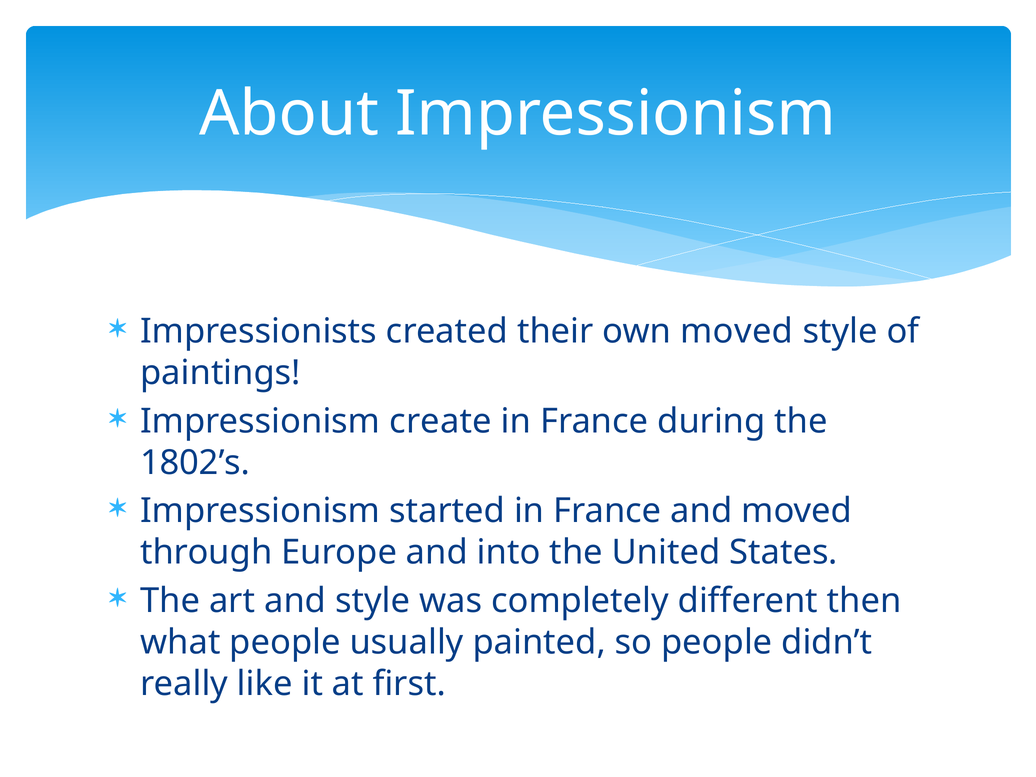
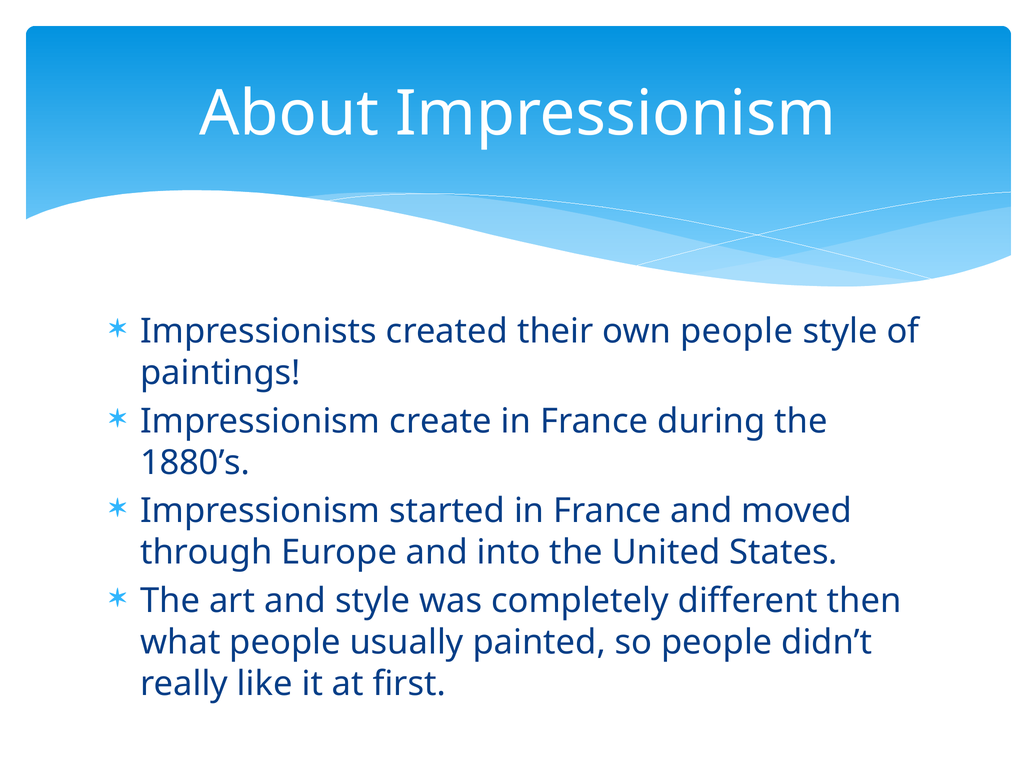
own moved: moved -> people
1802’s: 1802’s -> 1880’s
